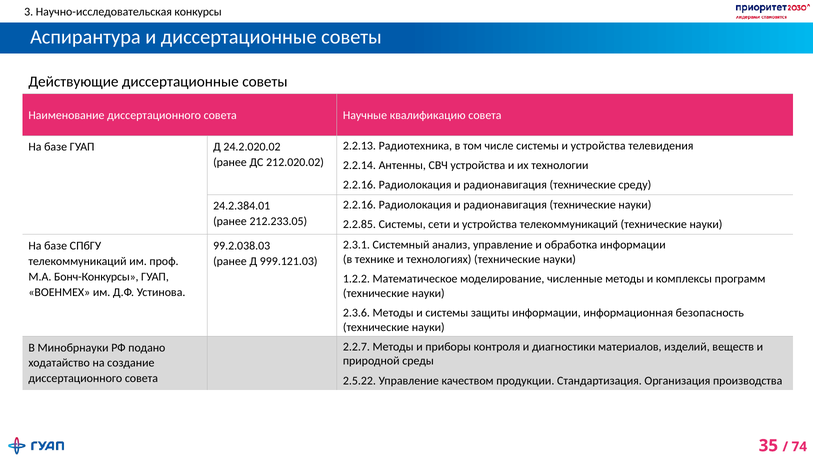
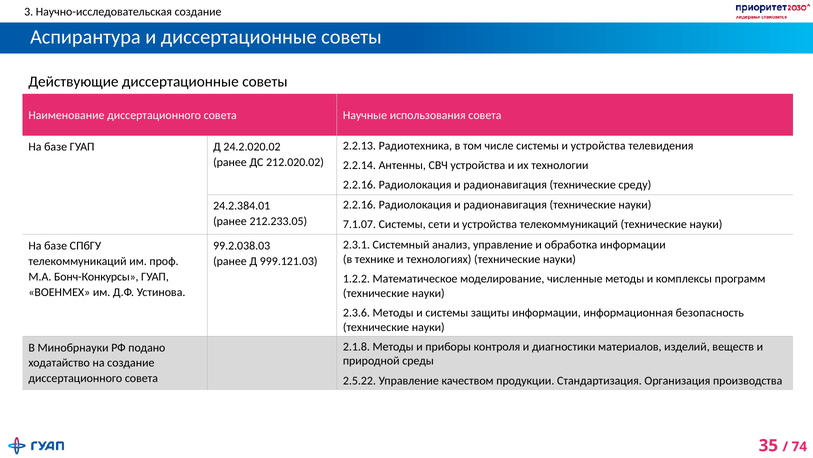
Научно-исследовательская конкурсы: конкурсы -> создание
квалификацию: квалификацию -> использования
2.2.85: 2.2.85 -> 7.1.07
2.2.7: 2.2.7 -> 2.1.8
